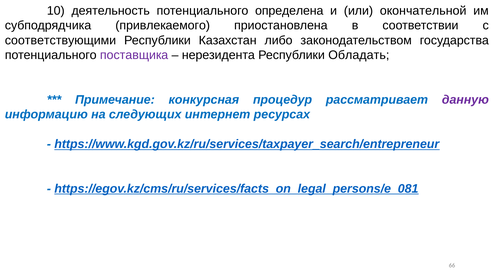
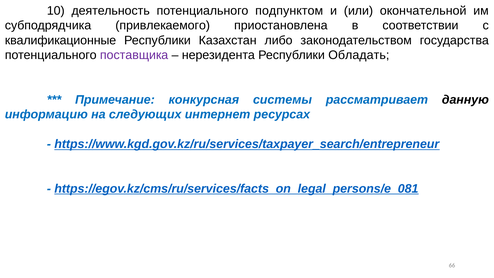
определена: определена -> подпунктом
соответствующими: соответствующими -> квалификационные
процедур: процедур -> системы
данную colour: purple -> black
